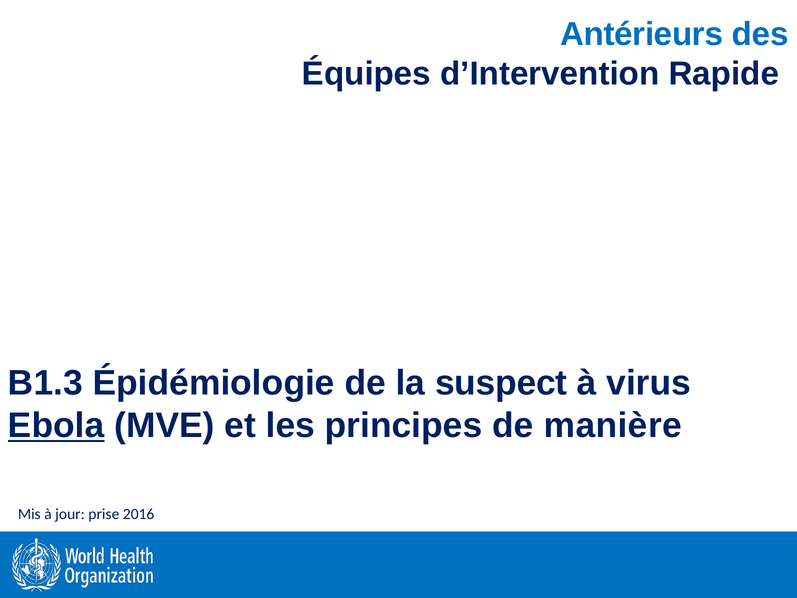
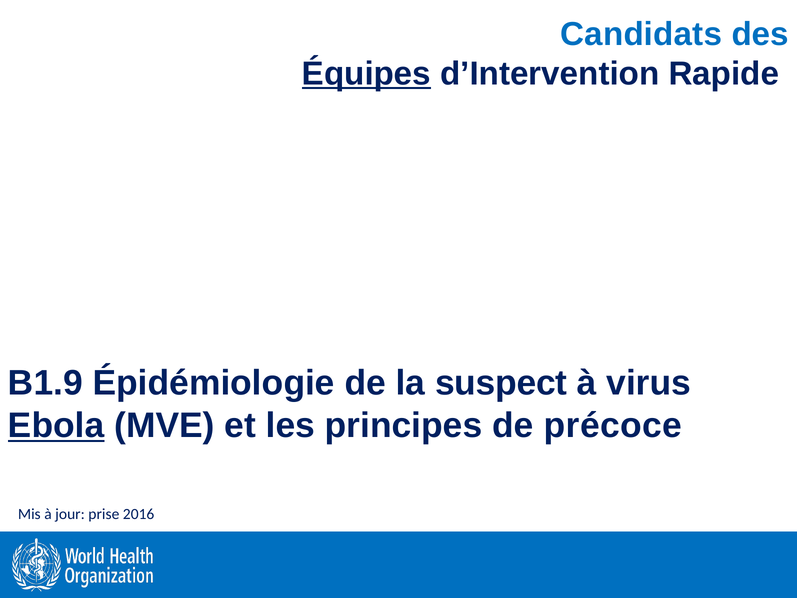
Antérieurs: Antérieurs -> Candidats
Équipes at (366, 74) underline: none -> present
B1.3: B1.3 -> B1.9
manière: manière -> précoce
